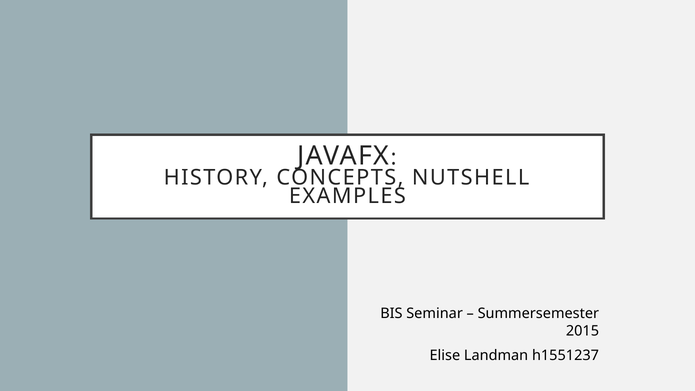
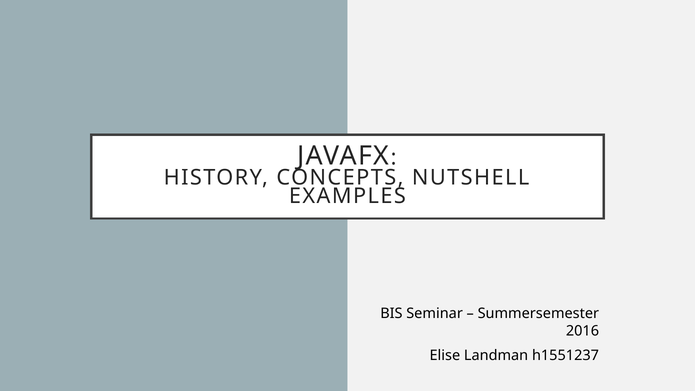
2015: 2015 -> 2016
